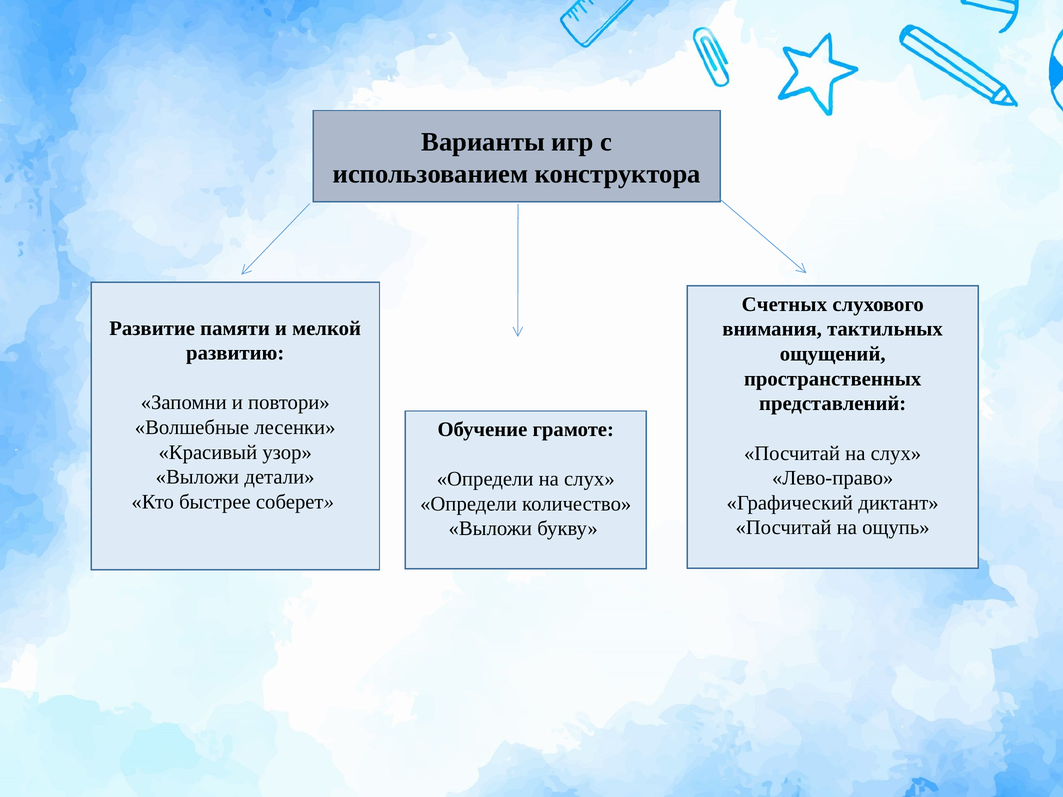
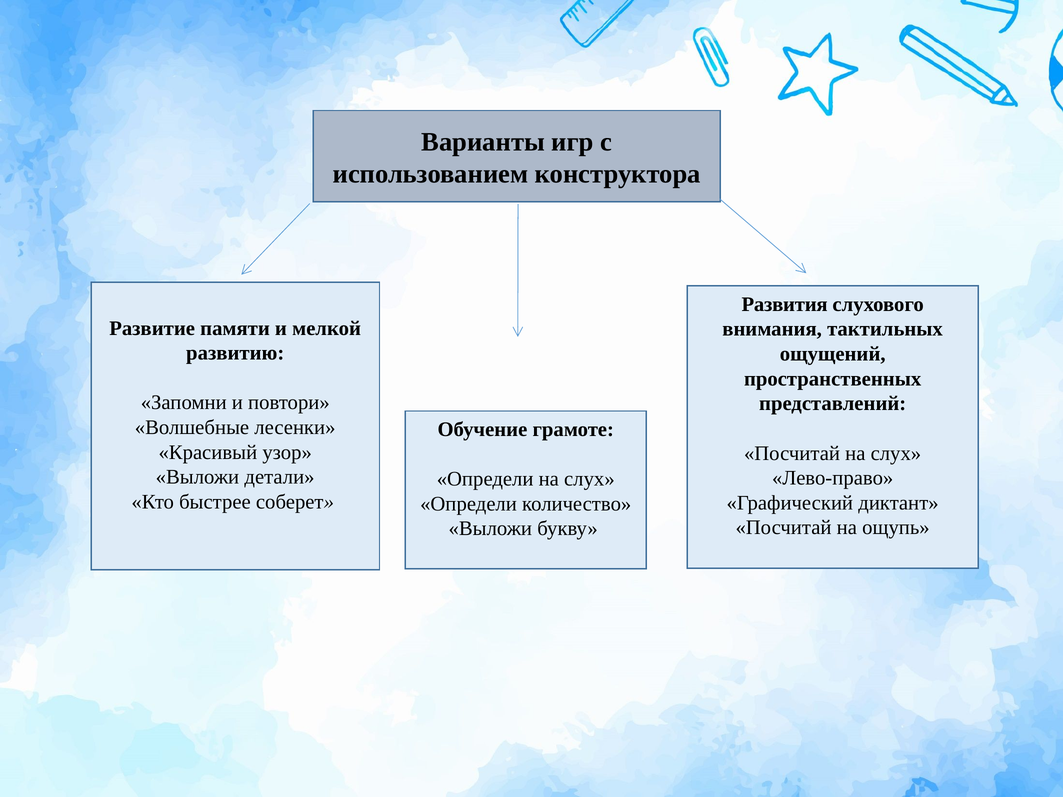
Счетных: Счетных -> Развития
